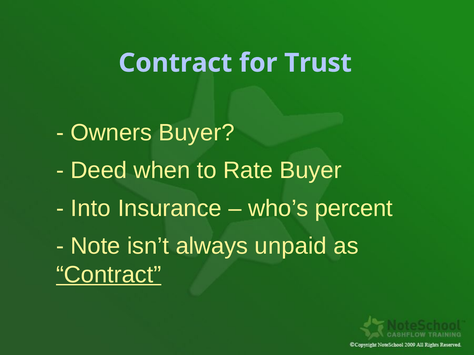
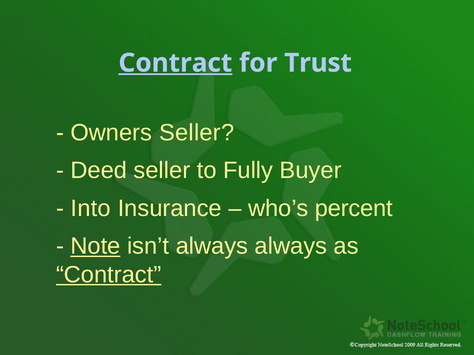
Contract at (175, 63) underline: none -> present
Owners Buyer: Buyer -> Seller
Deed when: when -> seller
Rate: Rate -> Fully
Note underline: none -> present
always unpaid: unpaid -> always
